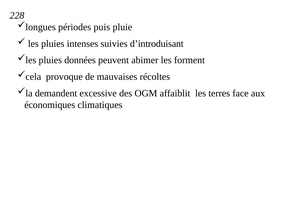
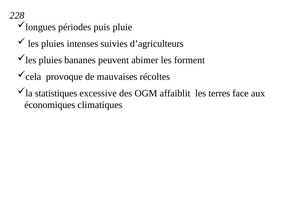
d’introduisant: d’introduisant -> d’agriculteurs
données: données -> bananes
demandent: demandent -> statistiques
